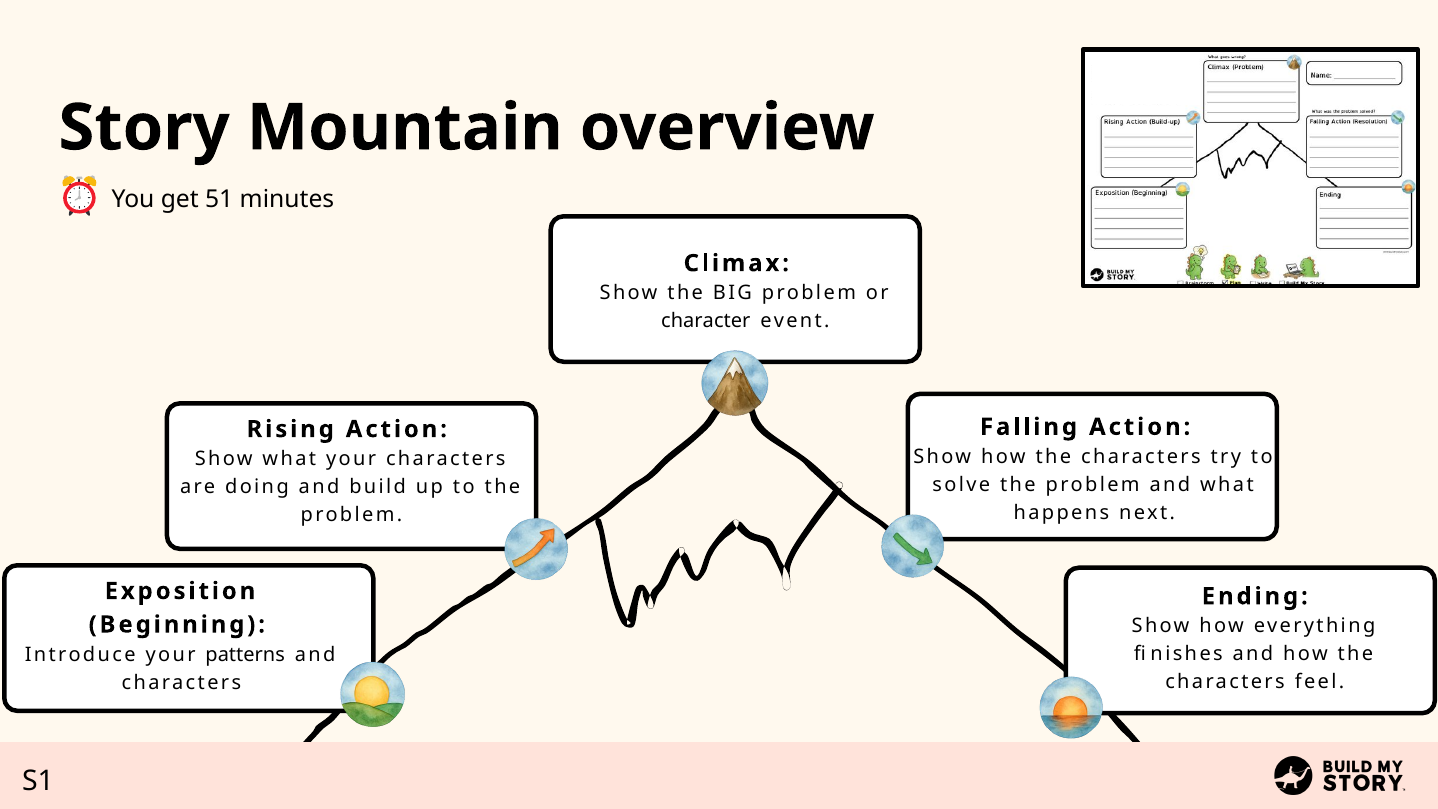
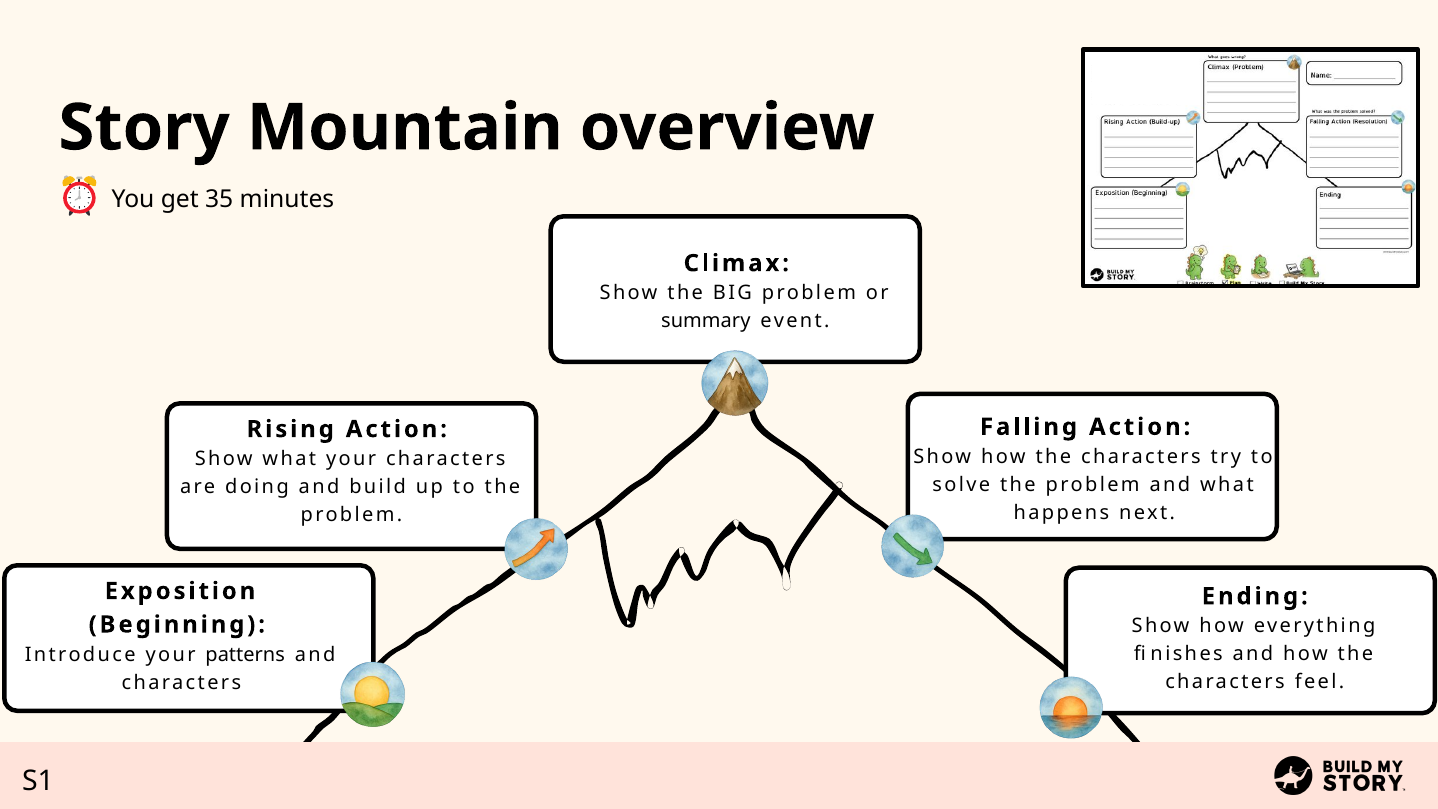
51: 51 -> 35
character: character -> summary
